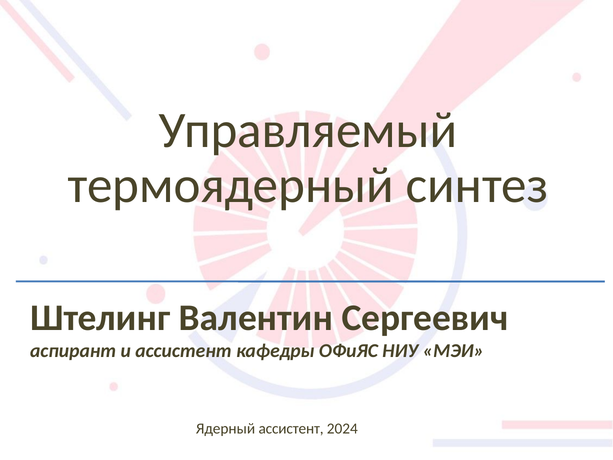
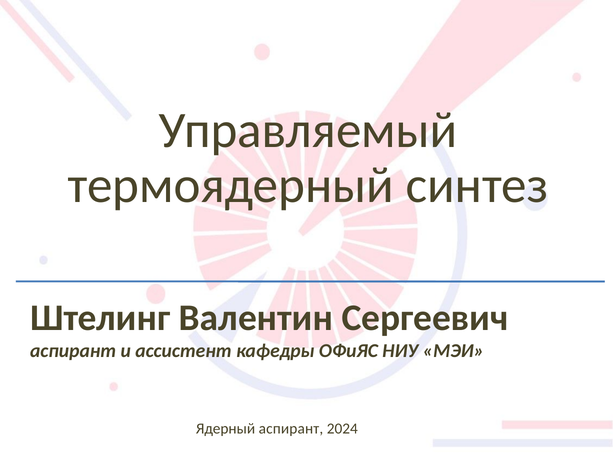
Ядерный ассистент: ассистент -> аспирант
